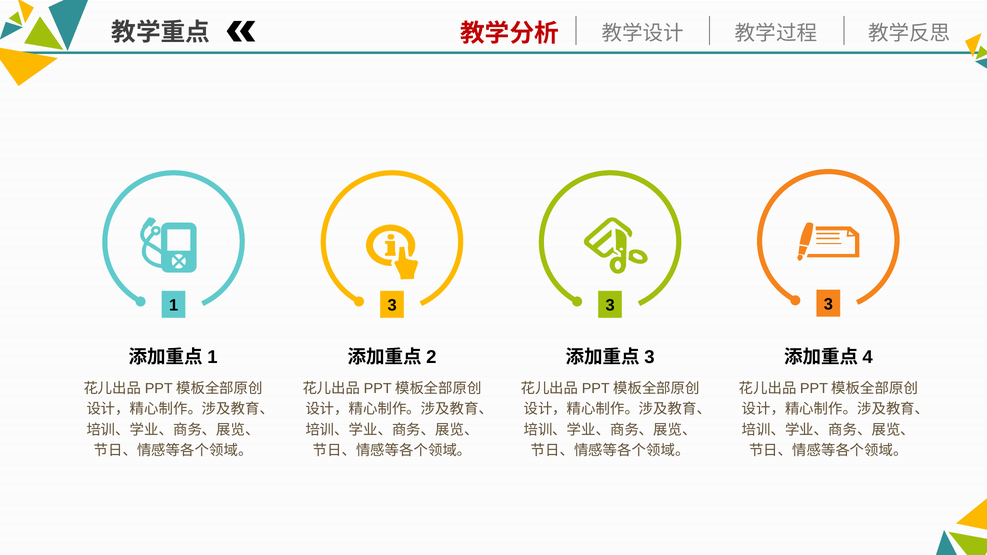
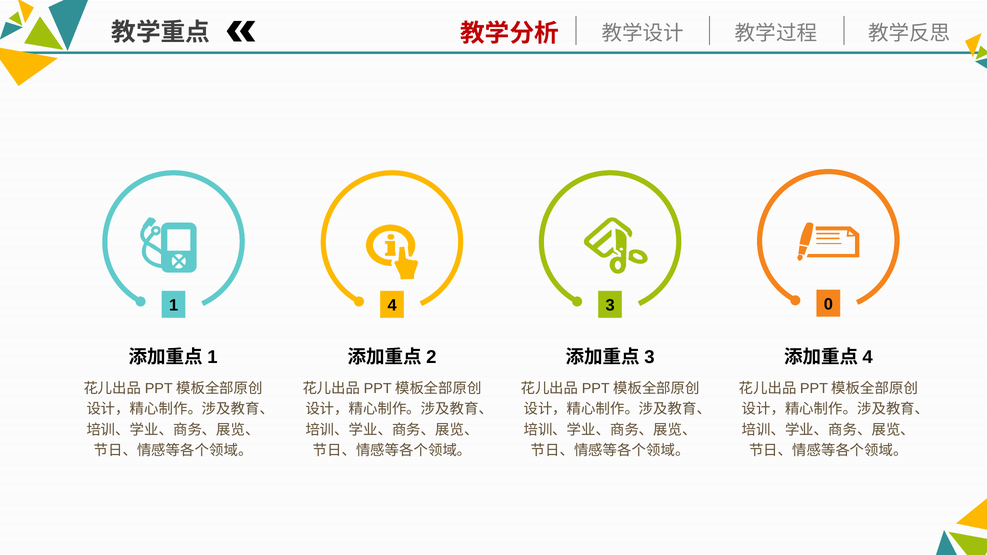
1 3: 3 -> 4
3 at (828, 304): 3 -> 0
